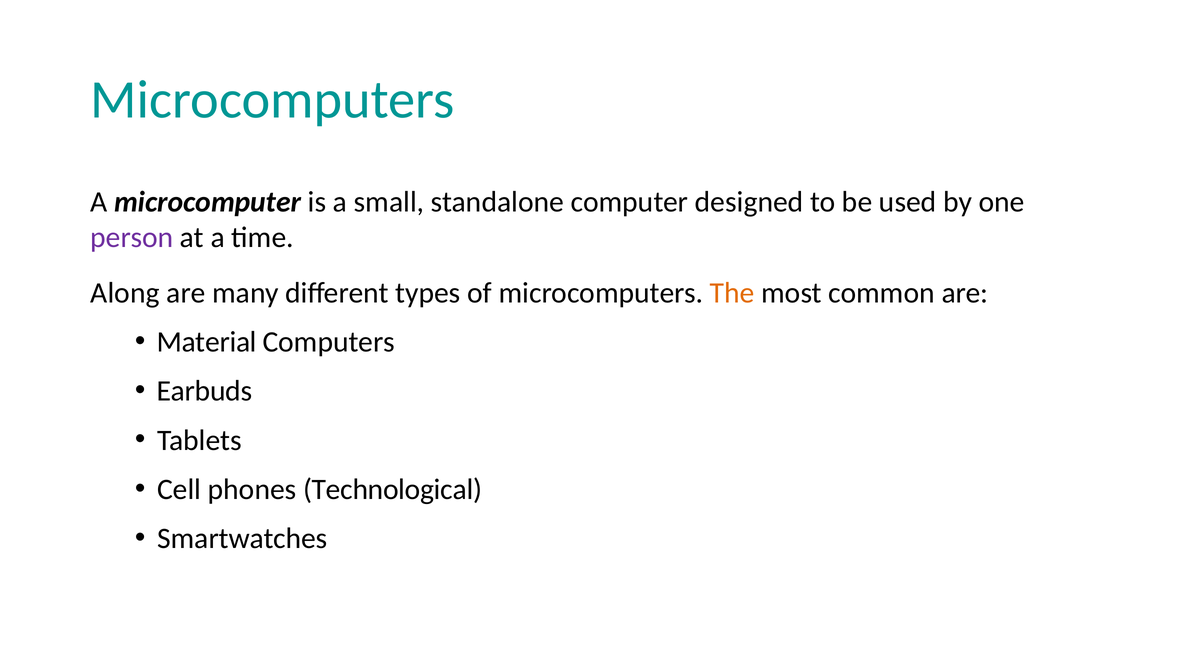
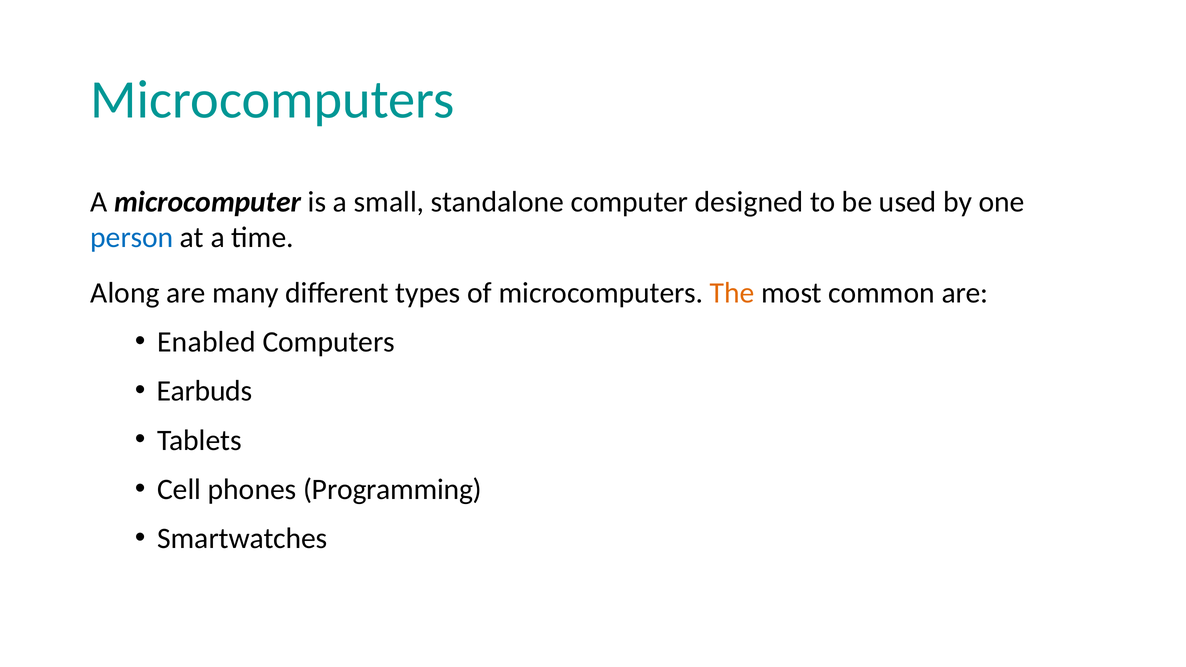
person colour: purple -> blue
Material: Material -> Enabled
Technological: Technological -> Programming
